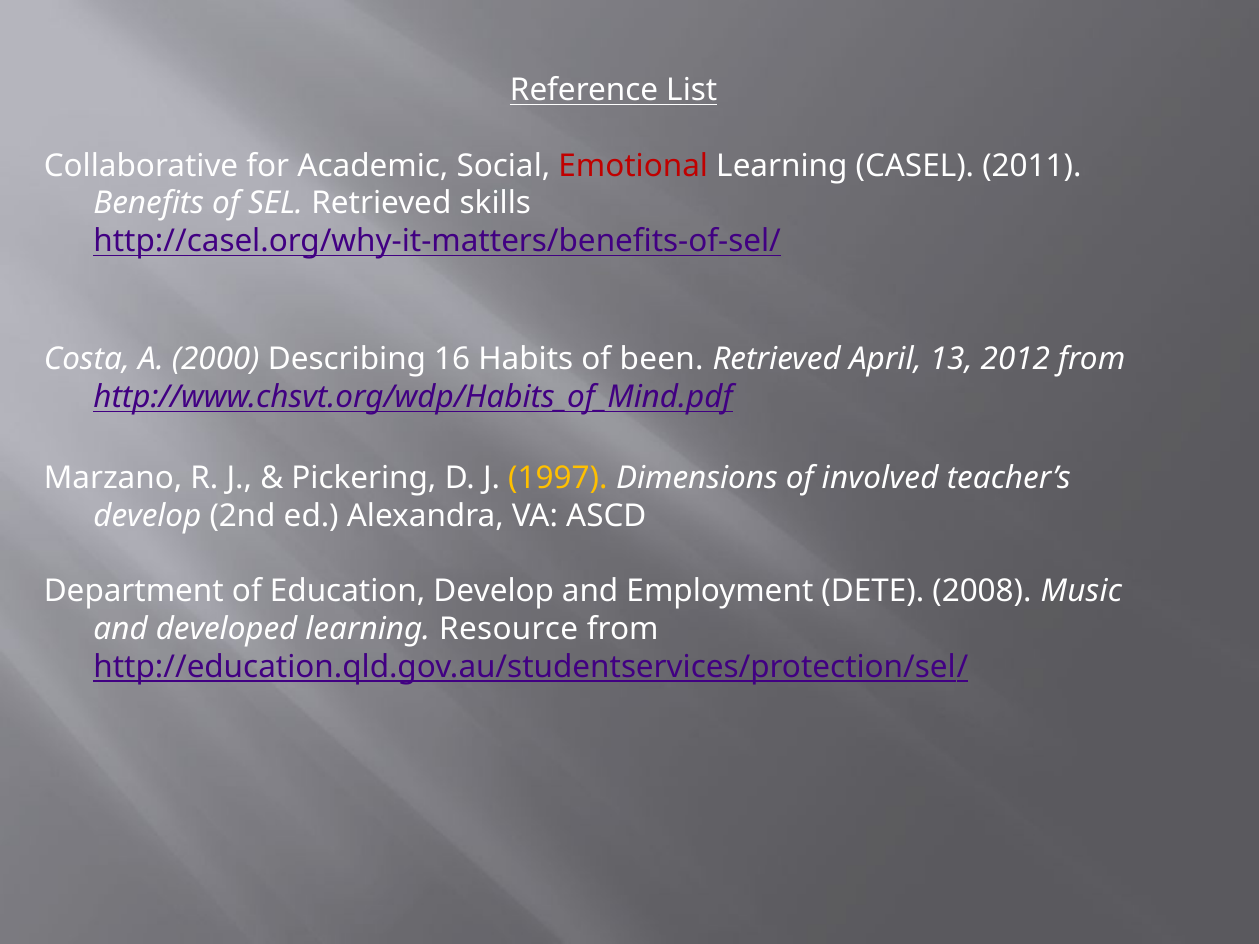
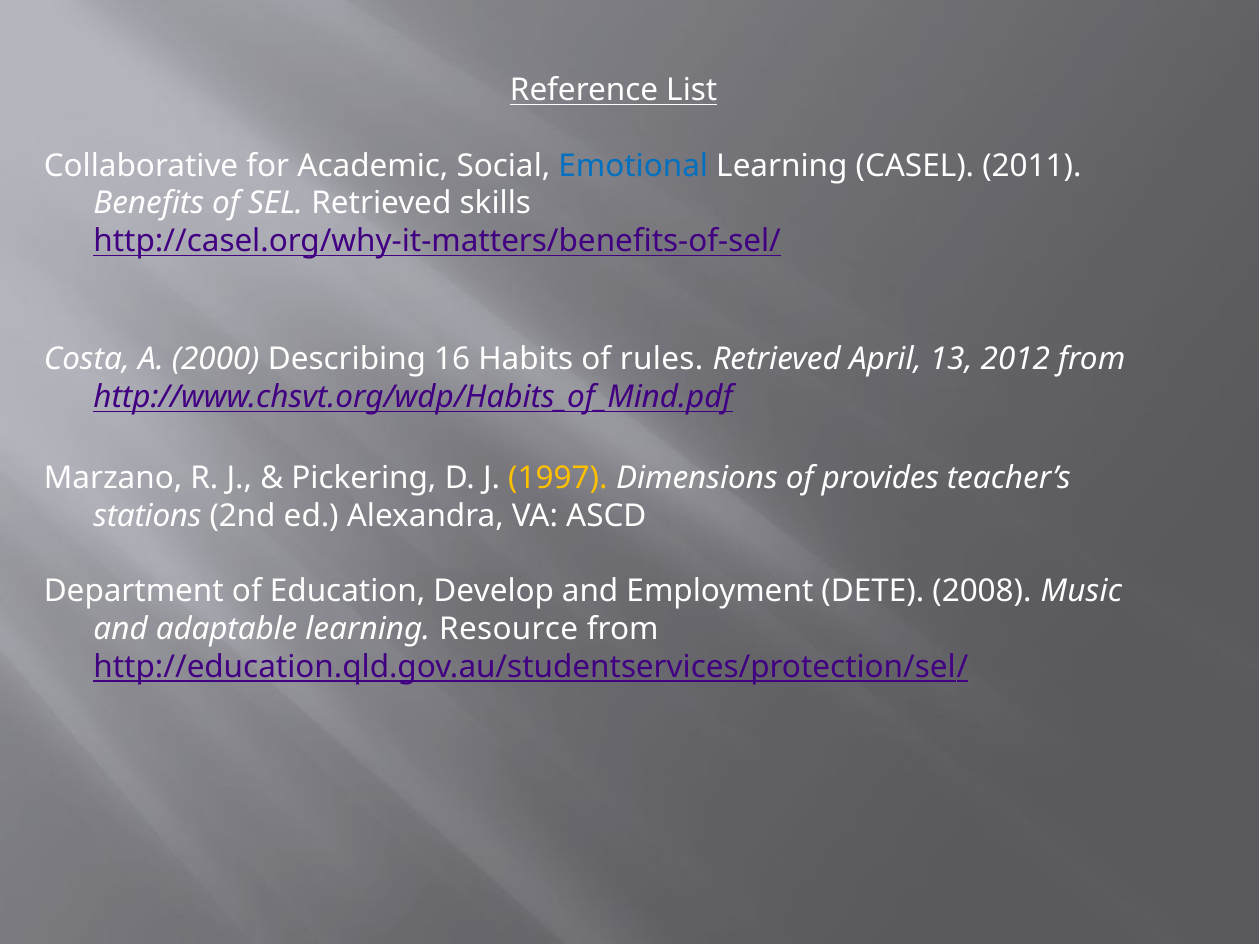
Emotional colour: red -> blue
been: been -> rules
involved: involved -> provides
develop at (147, 516): develop -> stations
developed: developed -> adaptable
